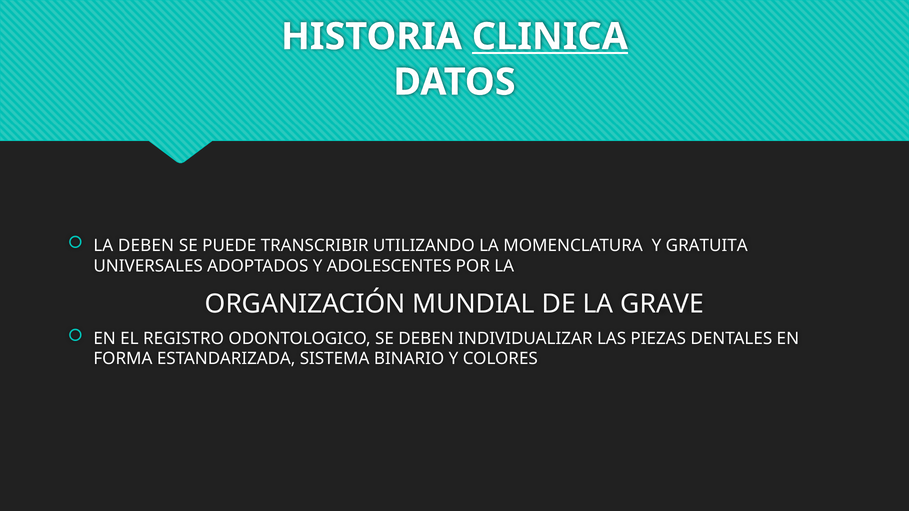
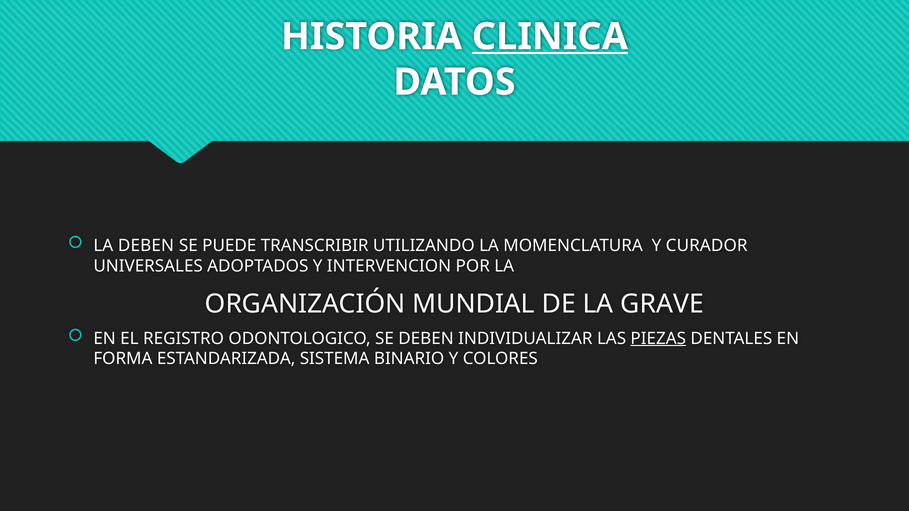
GRATUITA: GRATUITA -> CURADOR
ADOLESCENTES: ADOLESCENTES -> INTERVENCION
PIEZAS underline: none -> present
